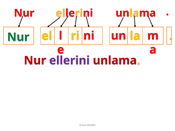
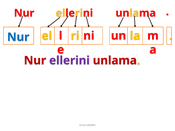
Nur at (18, 37) colour: green -> blue
